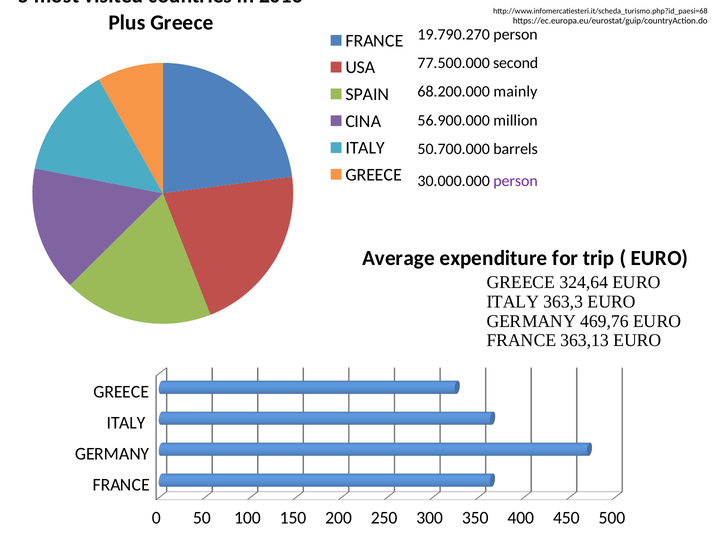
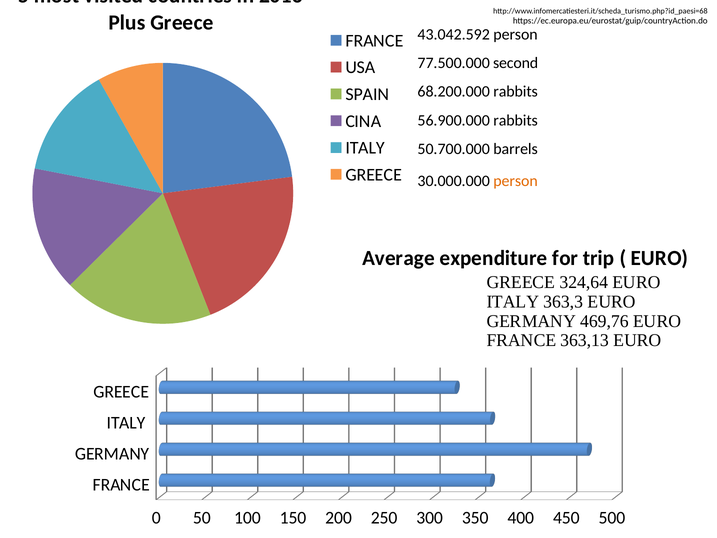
19.790.270: 19.790.270 -> 43.042.592
68.200.000 mainly: mainly -> rabbits
56.900.000 million: million -> rabbits
person at (516, 181) colour: purple -> orange
